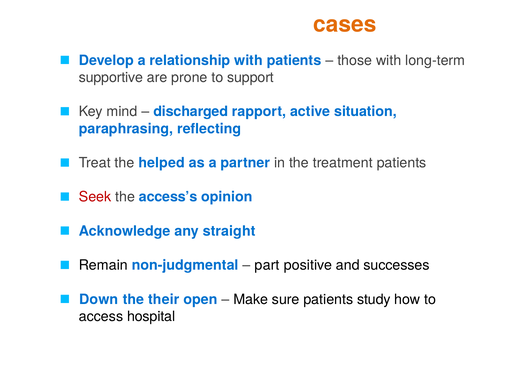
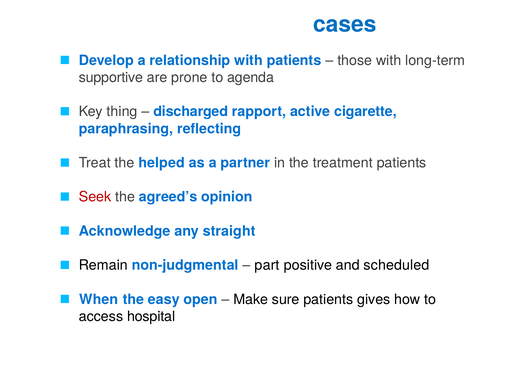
cases colour: orange -> blue
support: support -> agenda
mind: mind -> thing
situation: situation -> cigarette
access’s: access’s -> agreed’s
successes: successes -> scheduled
Down: Down -> When
their: their -> easy
study: study -> gives
